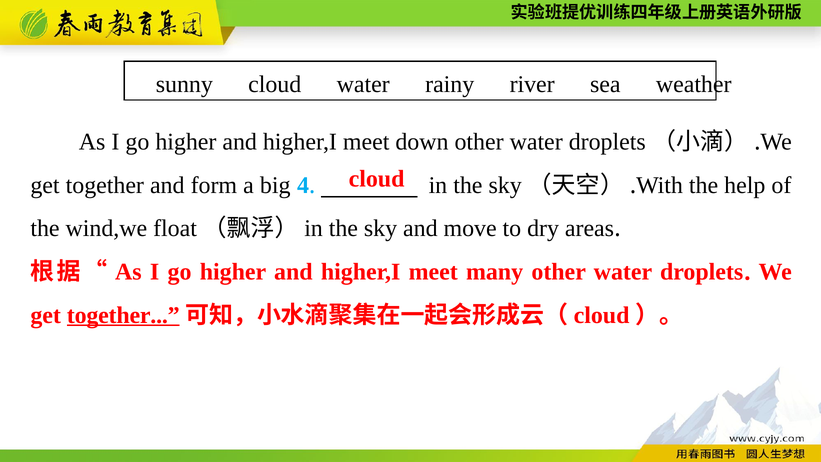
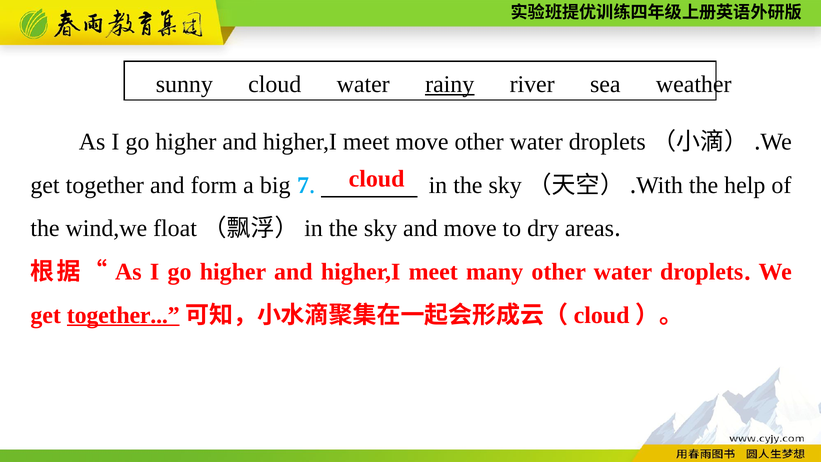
rainy underline: none -> present
meet down: down -> move
4: 4 -> 7
